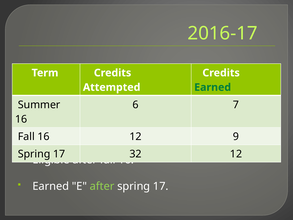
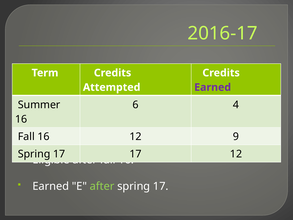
Earned at (213, 87) colour: green -> purple
7: 7 -> 4
32 at (136, 154): 32 -> 17
